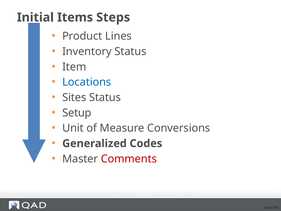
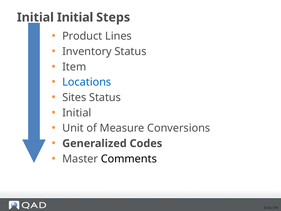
Items at (75, 17): Items -> Initial
Setup at (77, 113): Setup -> Initial
Comments colour: red -> black
